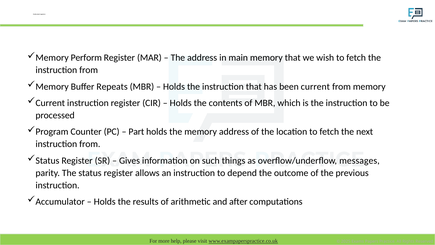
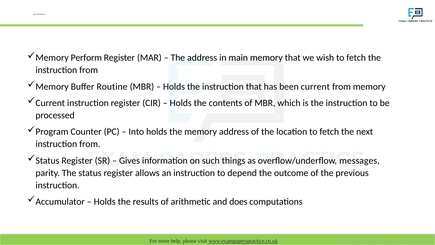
Repeats: Repeats -> Routine
Part: Part -> Into
after: after -> does
